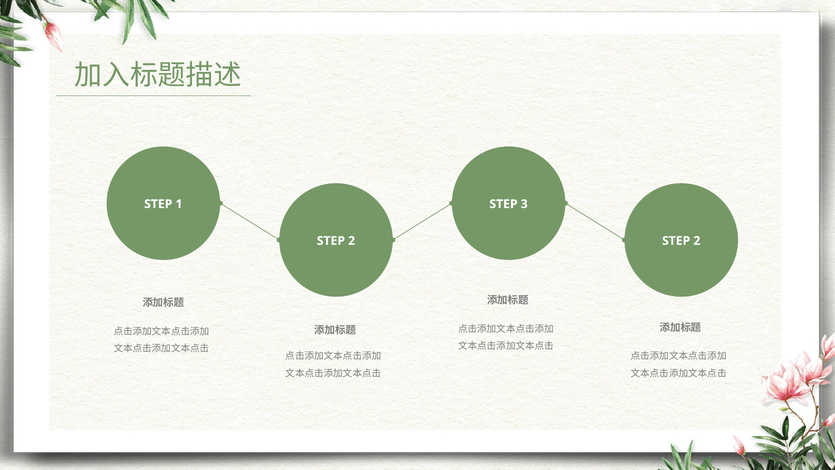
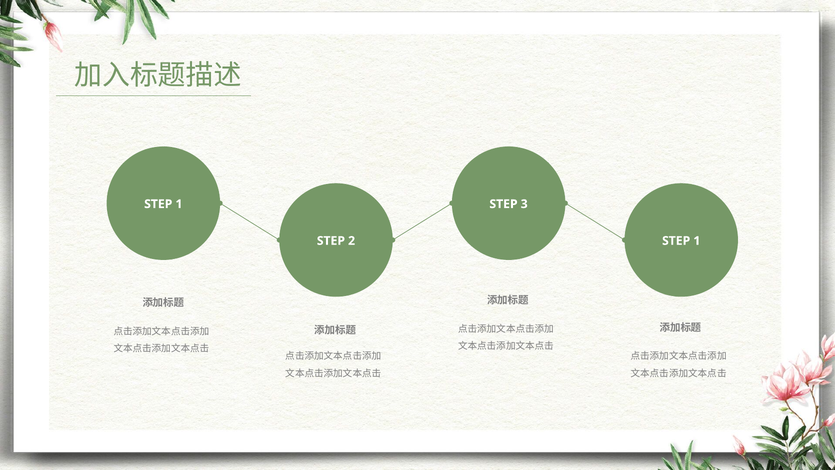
2 at (697, 241): 2 -> 1
